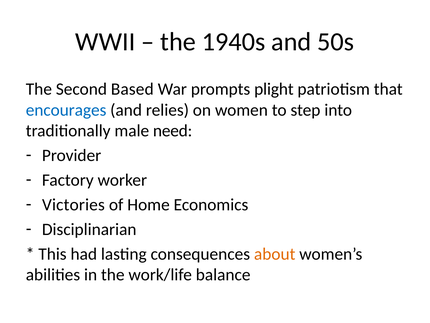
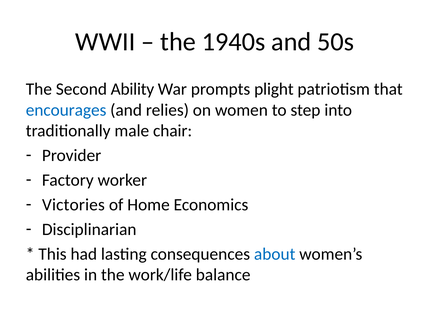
Based: Based -> Ability
need: need -> chair
about colour: orange -> blue
